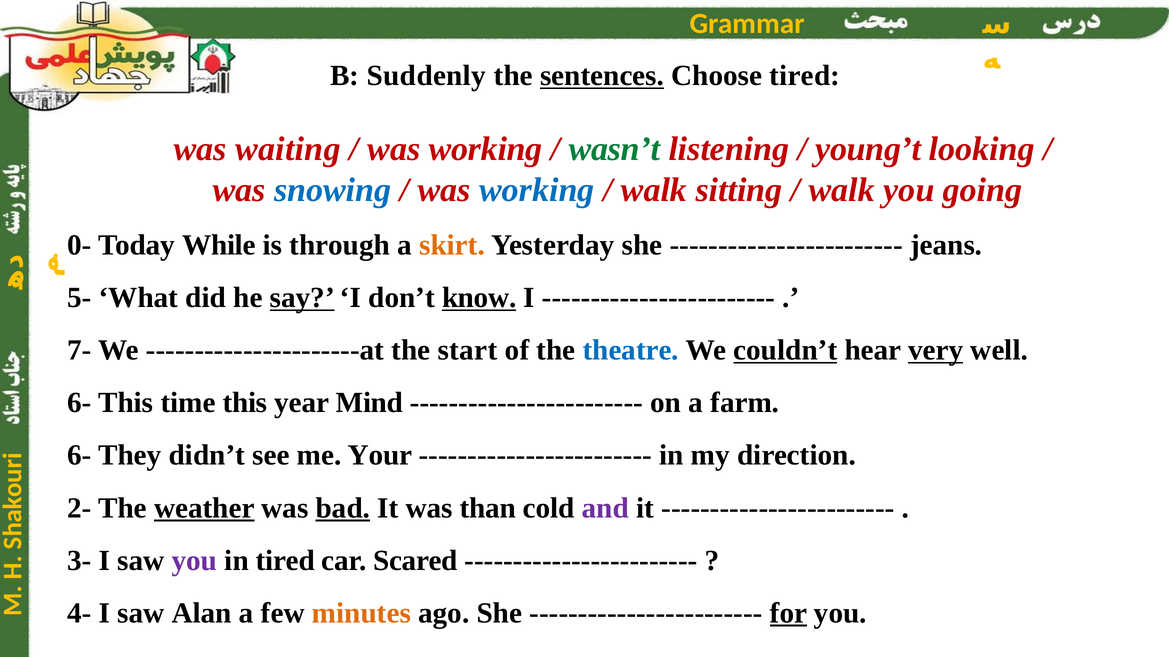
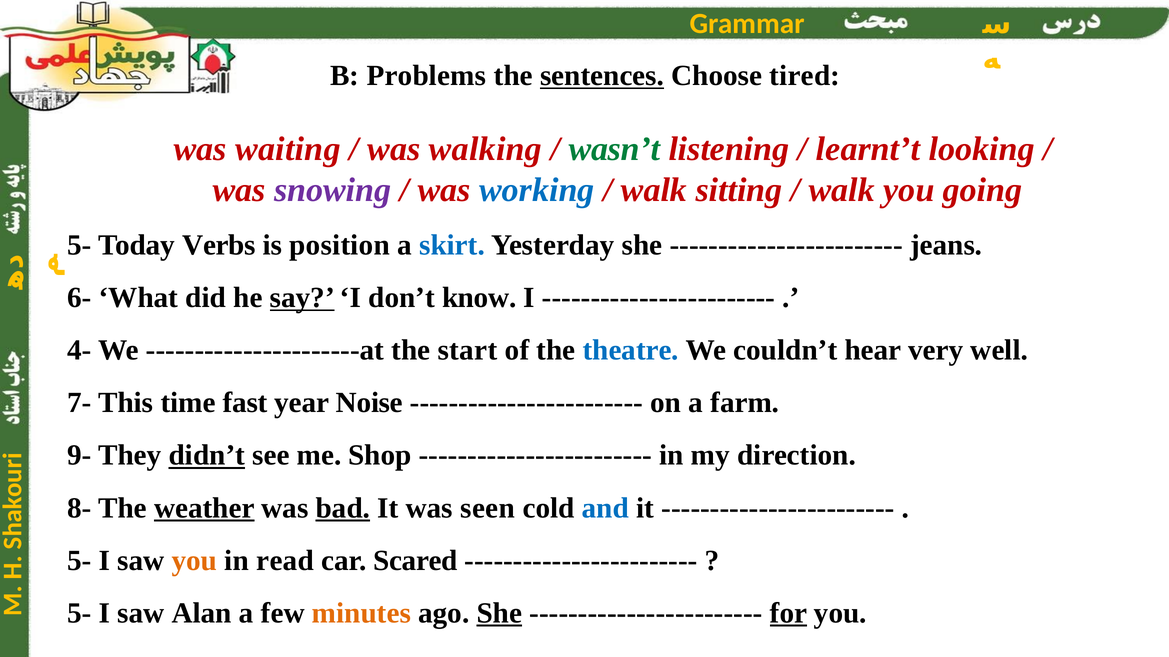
Suddenly: Suddenly -> Problems
working at (486, 149): working -> walking
young’t: young’t -> learnt’t
snowing colour: blue -> purple
0- at (79, 245): 0- -> 5-
While: While -> Verbs
through: through -> position
skirt colour: orange -> blue
5-: 5- -> 6-
know underline: present -> none
7-: 7- -> 4-
couldn’t underline: present -> none
very underline: present -> none
6- at (79, 403): 6- -> 7-
time this: this -> fast
Mind: Mind -> Noise
6- at (79, 456): 6- -> 9-
didn’t underline: none -> present
Your: Your -> Shop
2-: 2- -> 8-
than: than -> seen
and colour: purple -> blue
3- at (79, 561): 3- -> 5-
you at (194, 561) colour: purple -> orange
in tired: tired -> read
4- at (79, 614): 4- -> 5-
She at (499, 614) underline: none -> present
